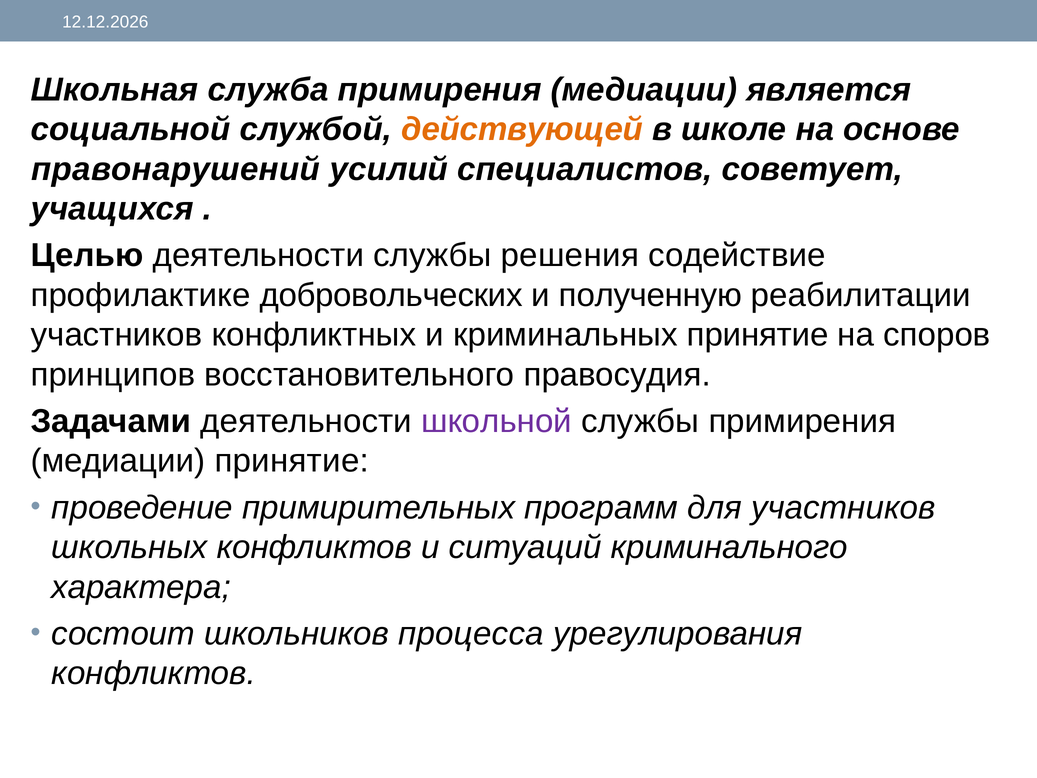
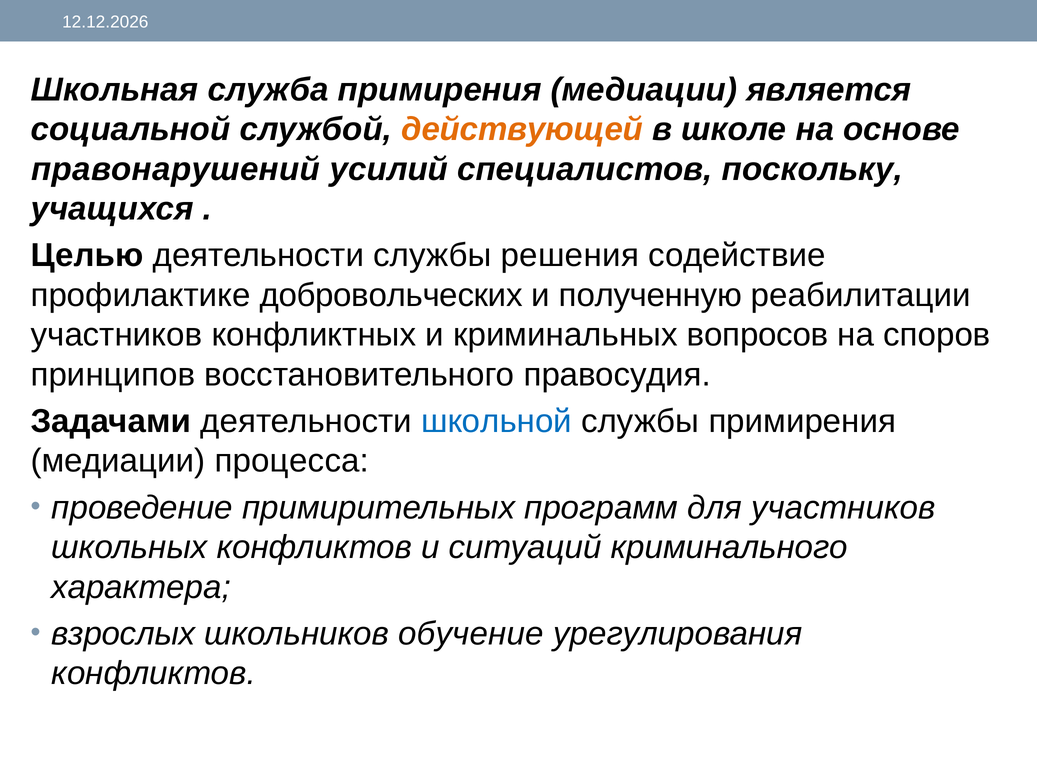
советует: советует -> поскольку
криминальных принятие: принятие -> вопросов
школьной colour: purple -> blue
медиации принятие: принятие -> процесса
состоит: состоит -> взрослых
процесса: процесса -> обучение
